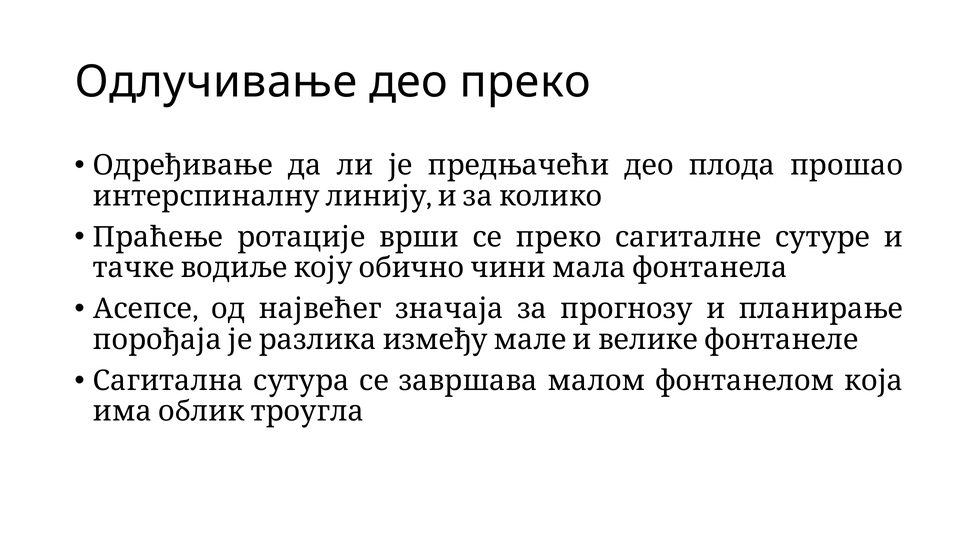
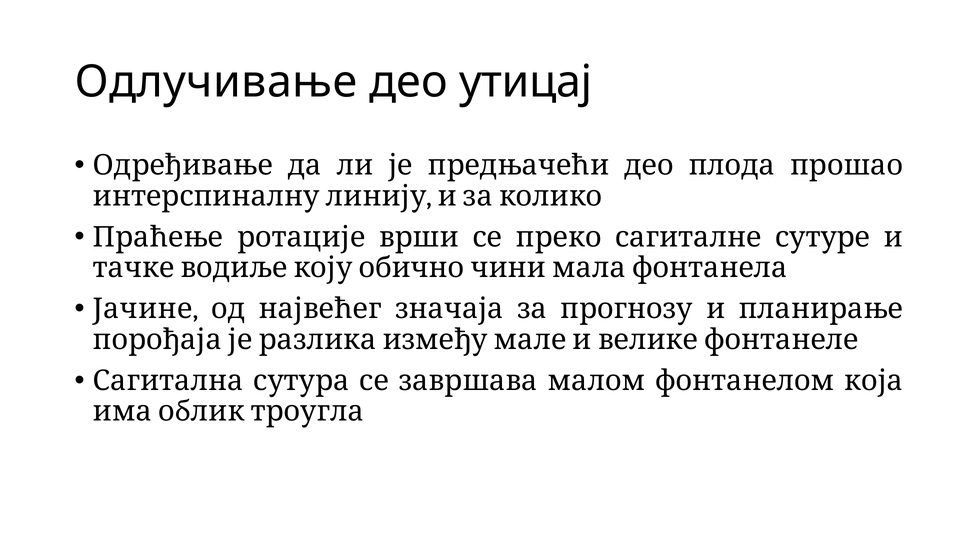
део преко: преко -> утицај
Асепсе: Асепсе -> Јачине
